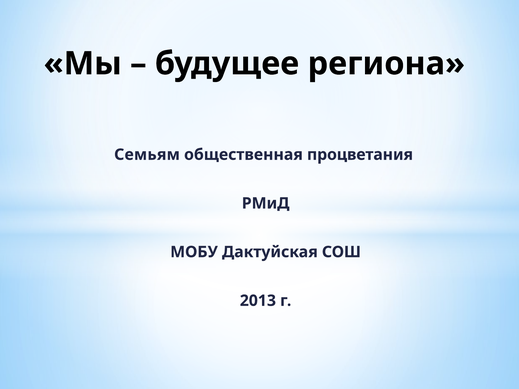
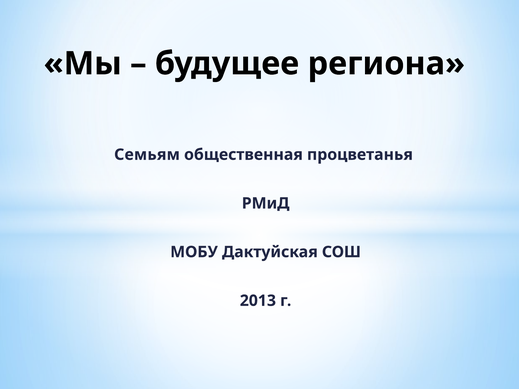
процветания: процветания -> процветанья
